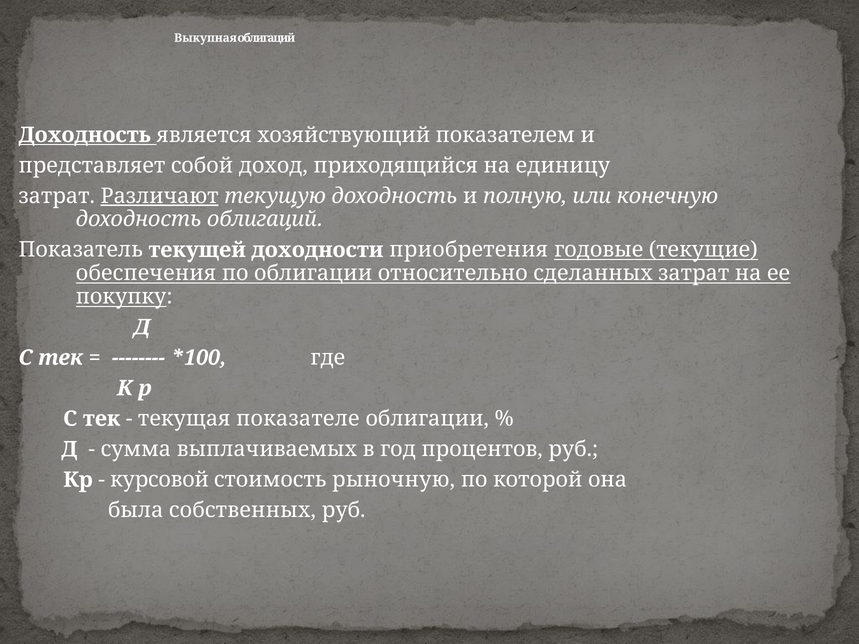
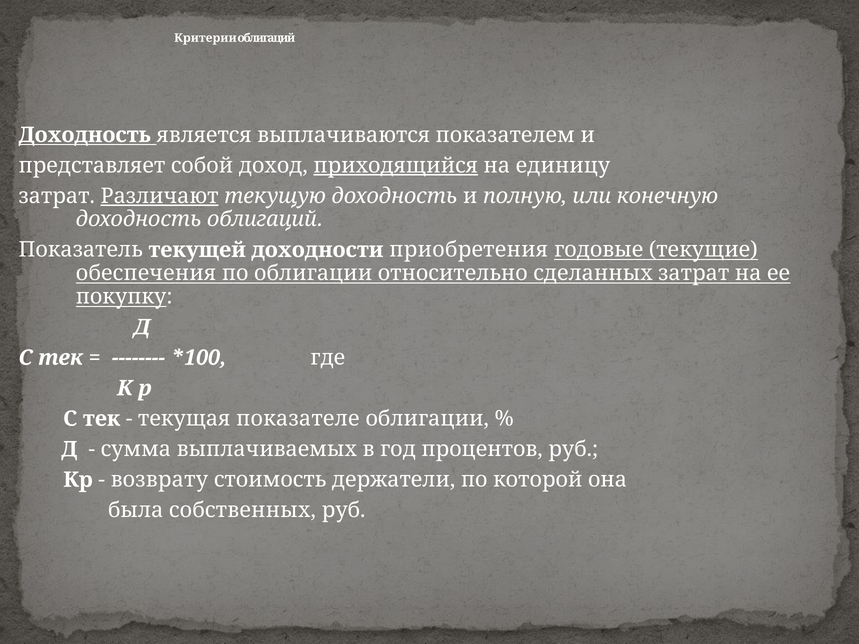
Выкупная: Выкупная -> Критерии
хозяйствующий: хозяйствующий -> выплачиваются
приходящийся underline: none -> present
курсовой: курсовой -> возврату
рыночную: рыночную -> держатели
